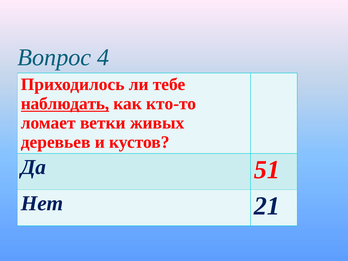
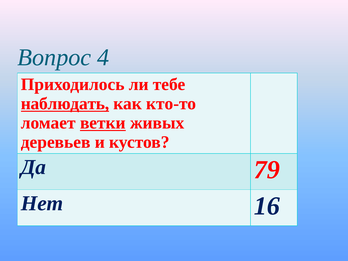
ветки underline: none -> present
51: 51 -> 79
21: 21 -> 16
